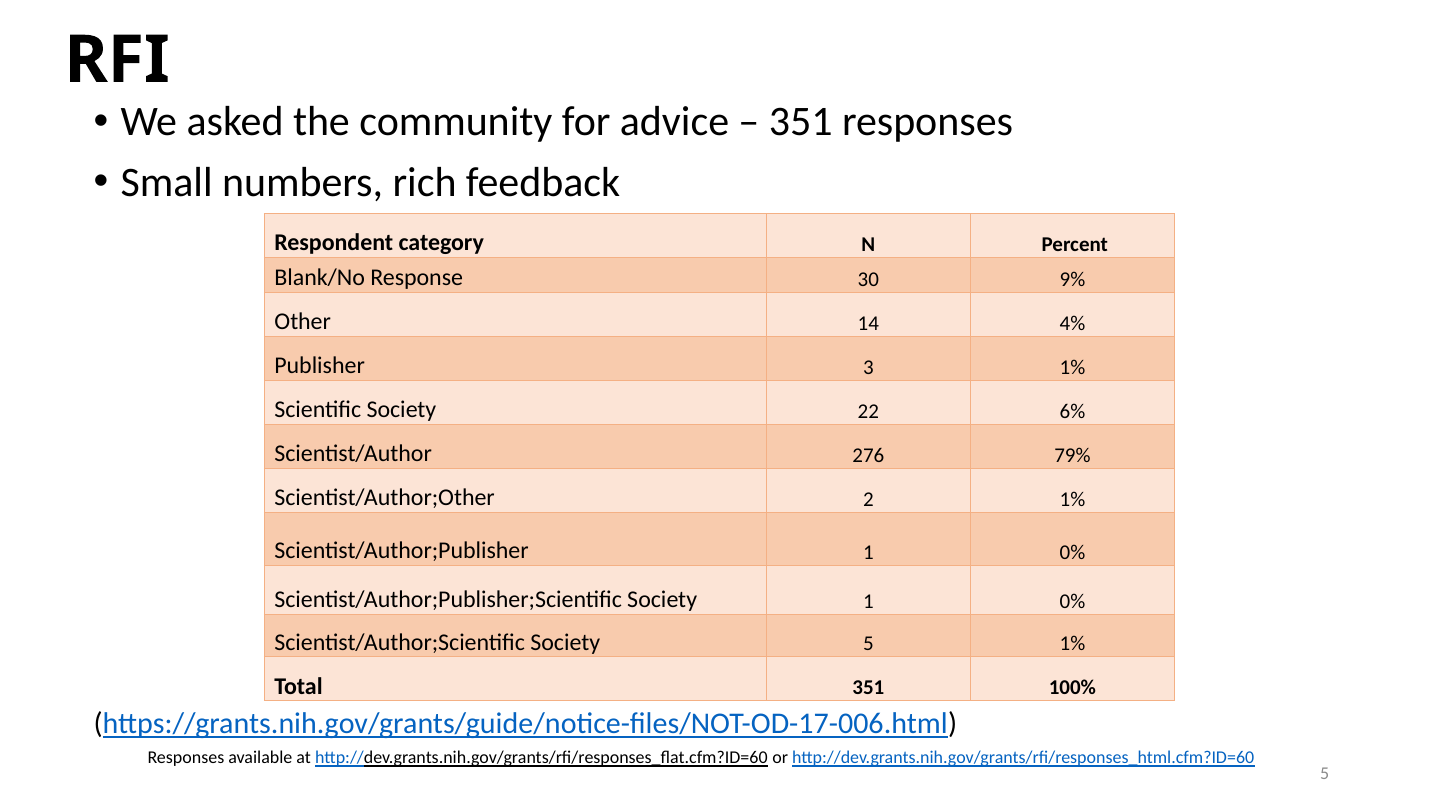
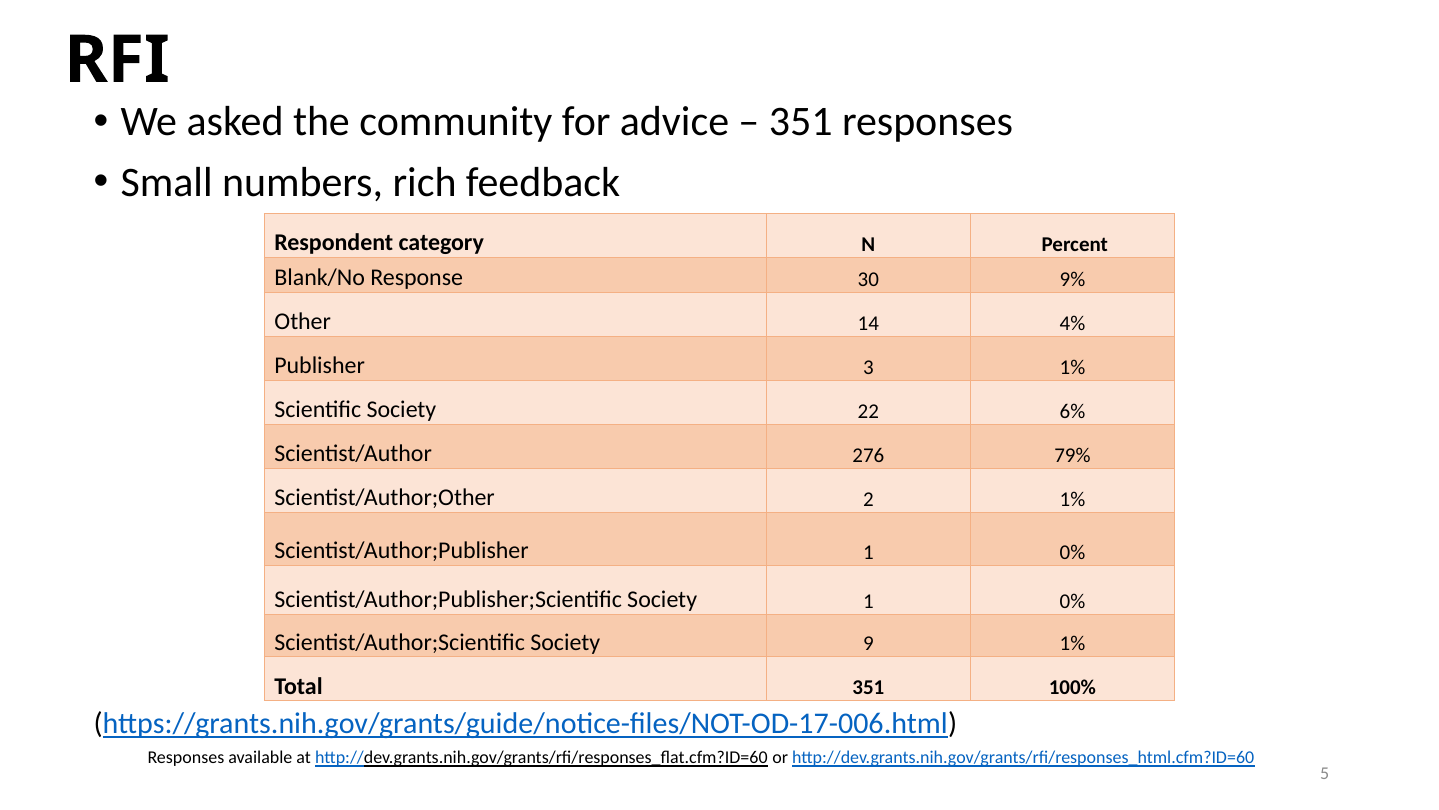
Society 5: 5 -> 9
